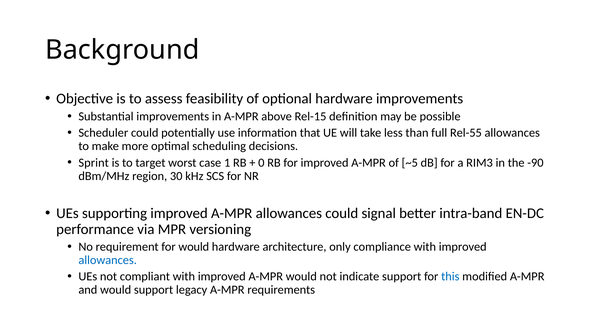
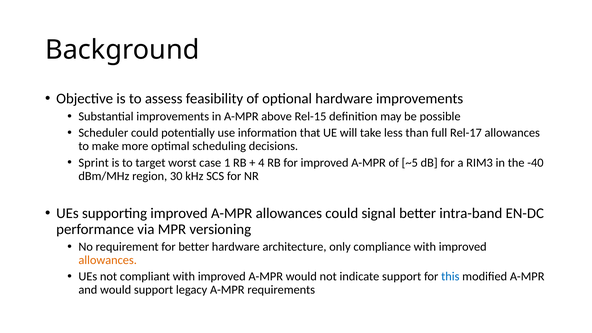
Rel-55: Rel-55 -> Rel-17
0: 0 -> 4
-90: -90 -> -40
for would: would -> better
allowances at (108, 260) colour: blue -> orange
